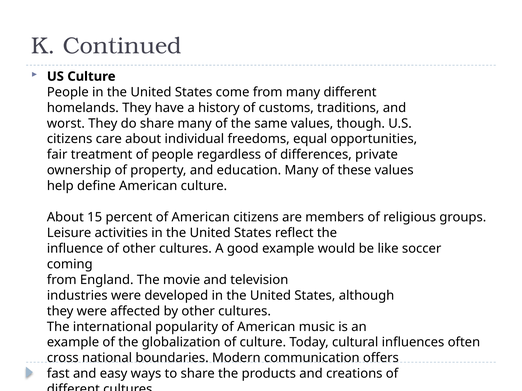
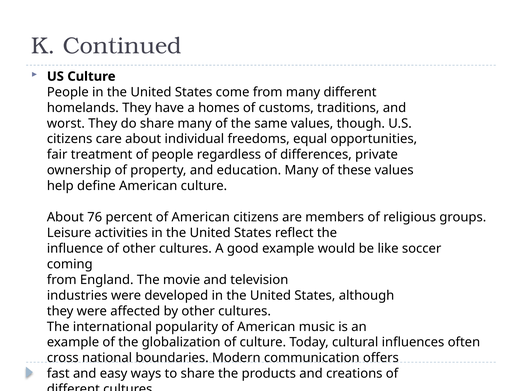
history: history -> homes
15: 15 -> 76
